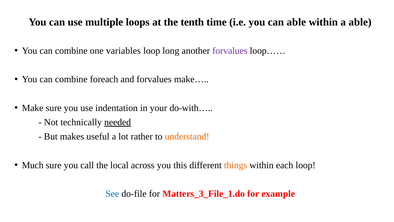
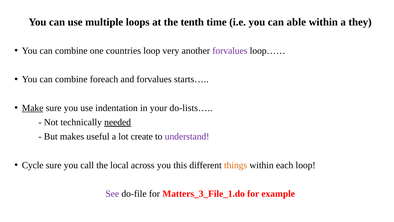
a able: able -> they
variables: variables -> countries
long: long -> very
make…: make… -> starts…
Make underline: none -> present
do-with…: do-with… -> do-lists…
rather: rather -> create
understand colour: orange -> purple
Much: Much -> Cycle
See colour: blue -> purple
